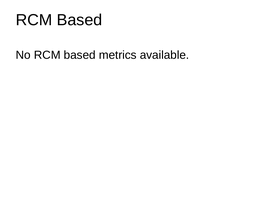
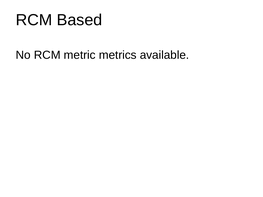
No RCM based: based -> metric
